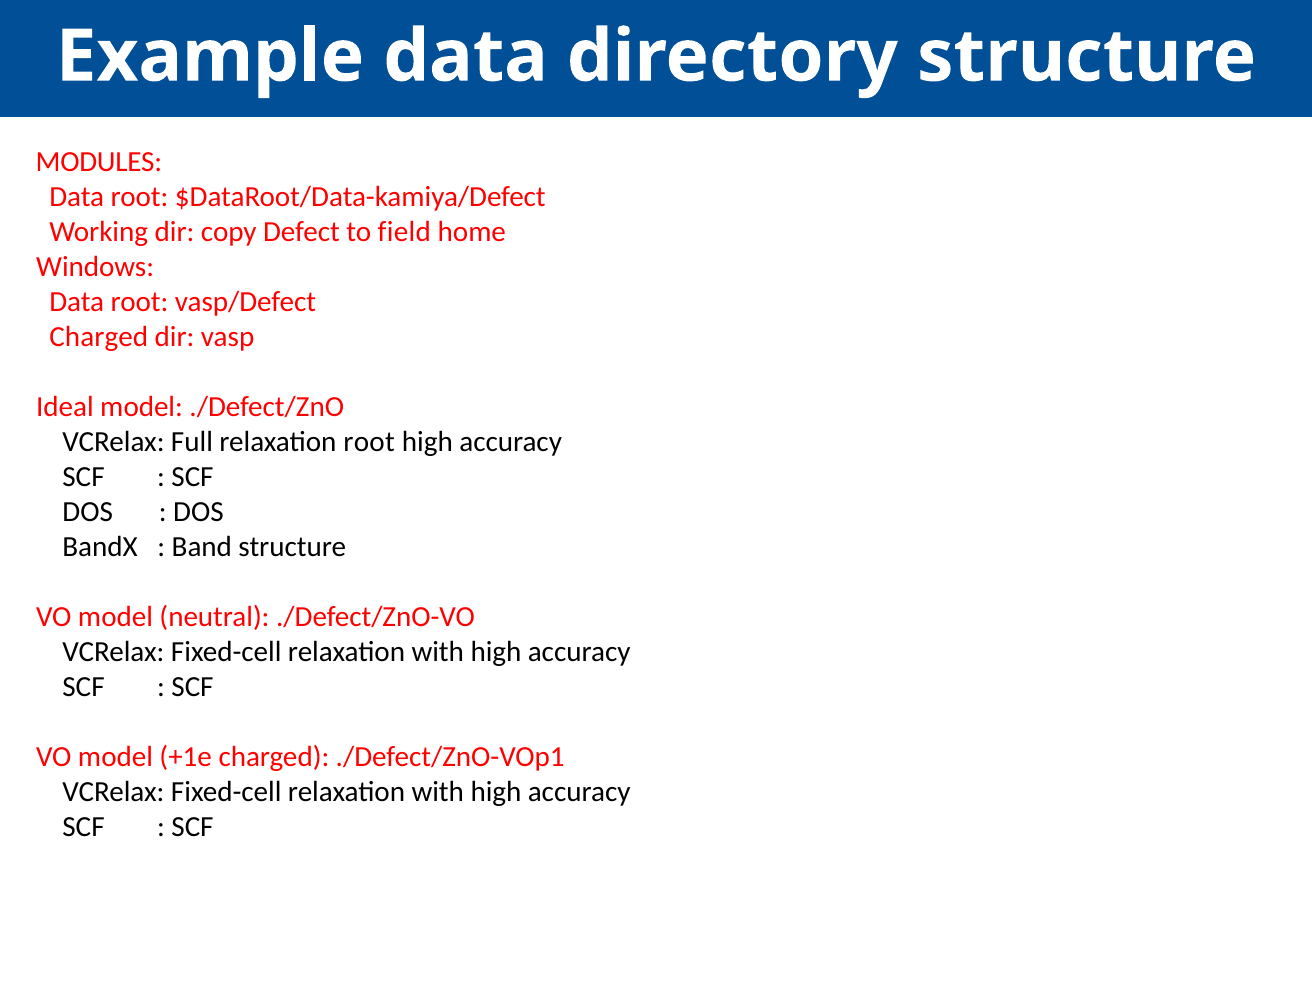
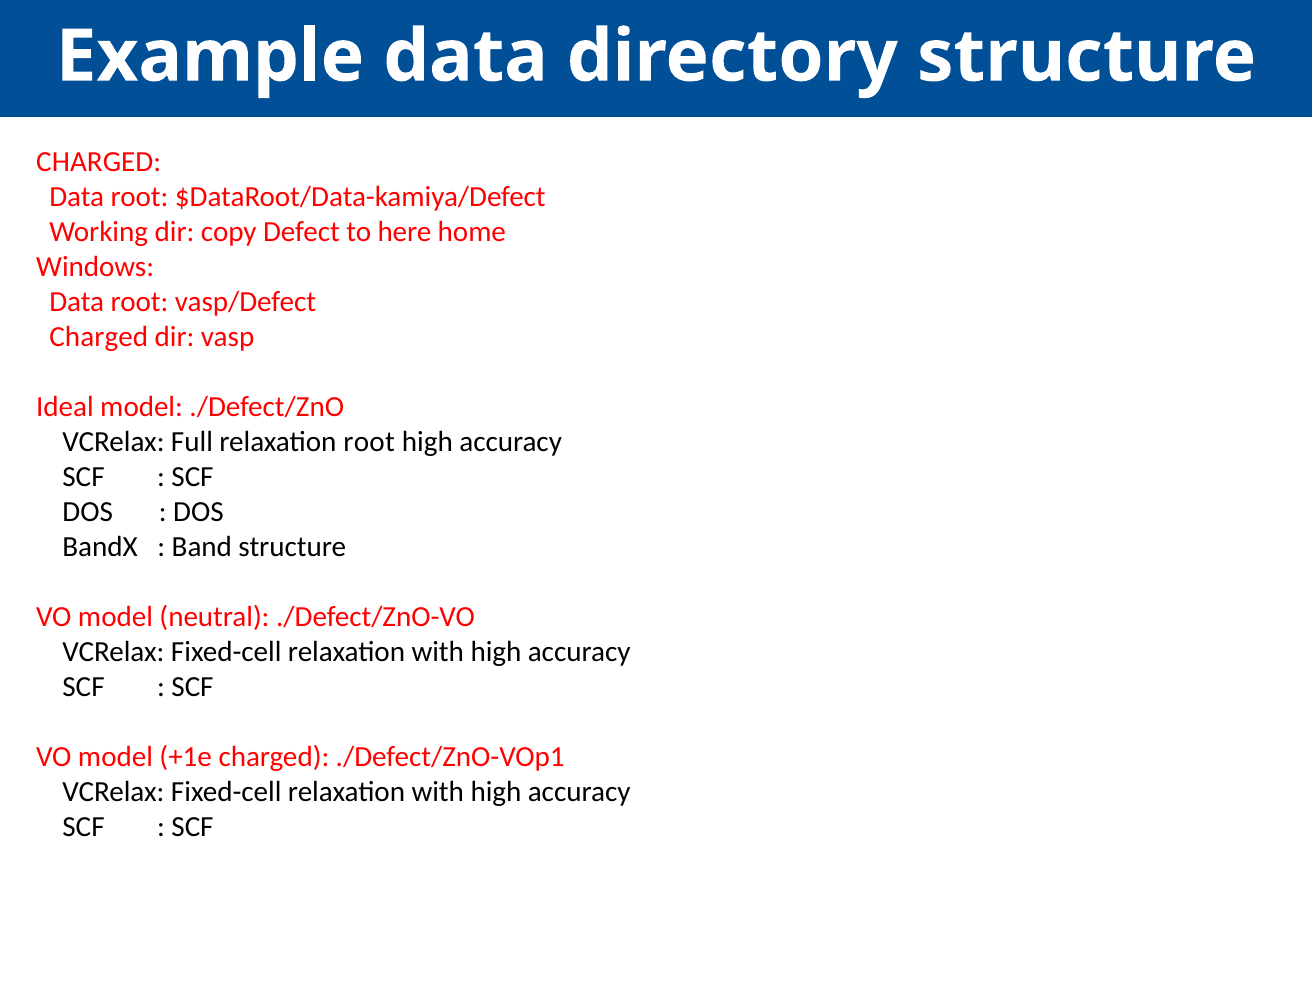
MODULES at (99, 162): MODULES -> CHARGED
field: field -> here
